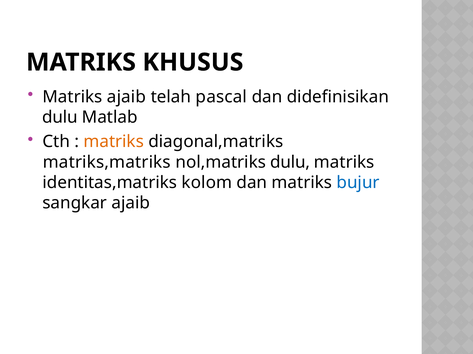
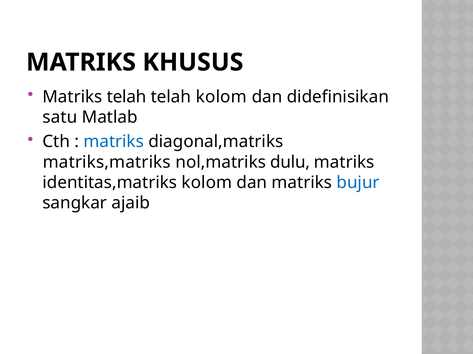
Matriks ajaib: ajaib -> telah
telah pascal: pascal -> kolom
dulu at (60, 118): dulu -> satu
matriks at (114, 142) colour: orange -> blue
